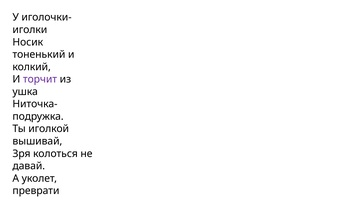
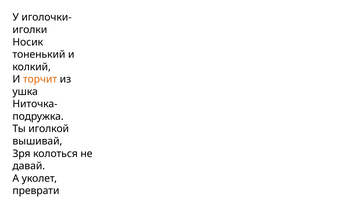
торчит colour: purple -> orange
